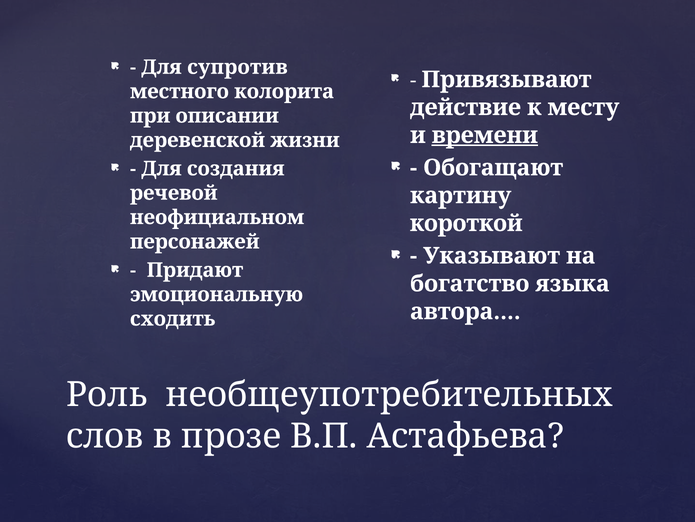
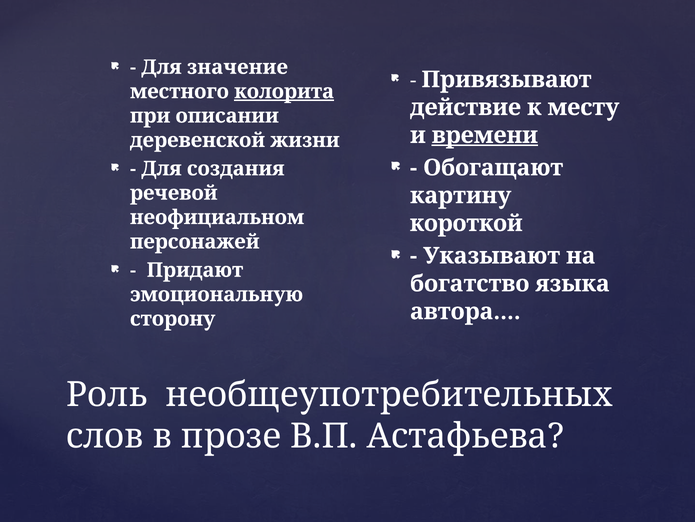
супротив: супротив -> значение
колорита underline: none -> present
сходить: сходить -> сторону
